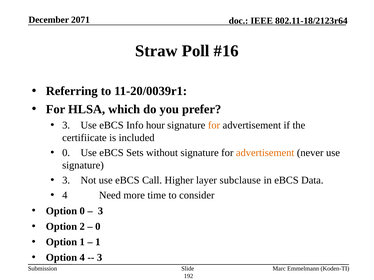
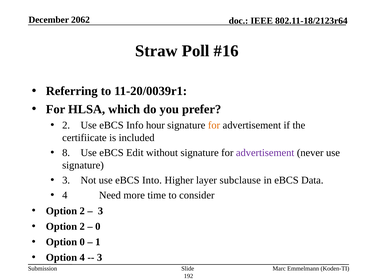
2071: 2071 -> 2062
3 at (66, 126): 3 -> 2
0 at (66, 153): 0 -> 8
Sets: Sets -> Edit
advertisement at (265, 153) colour: orange -> purple
Call: Call -> Into
0 at (82, 211): 0 -> 2
Option 1: 1 -> 0
